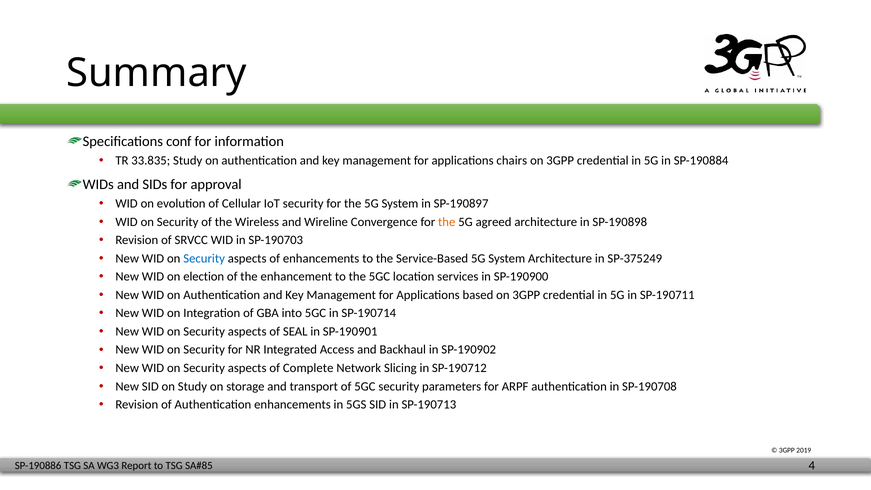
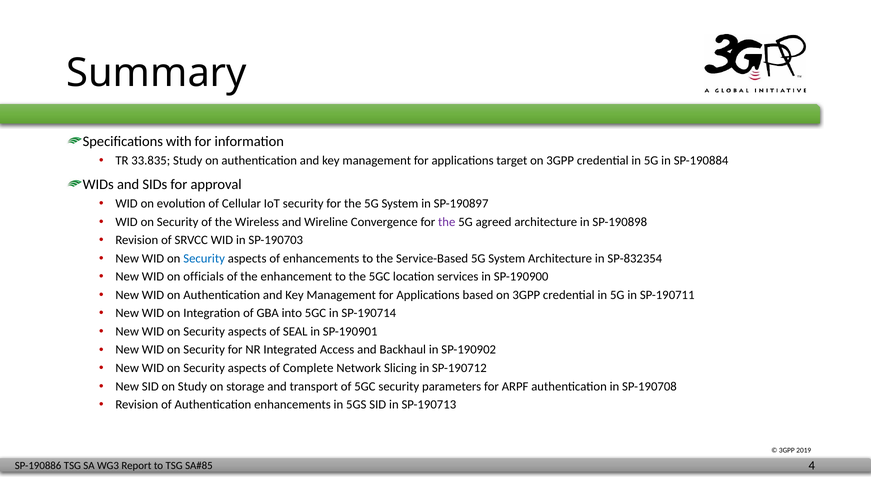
conf: conf -> with
chairs: chairs -> target
the at (447, 222) colour: orange -> purple
SP-375249: SP-375249 -> SP-832354
election: election -> officials
